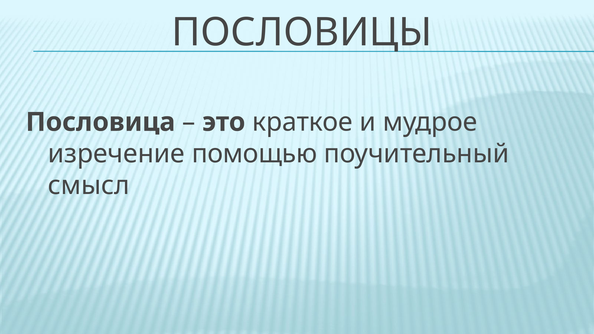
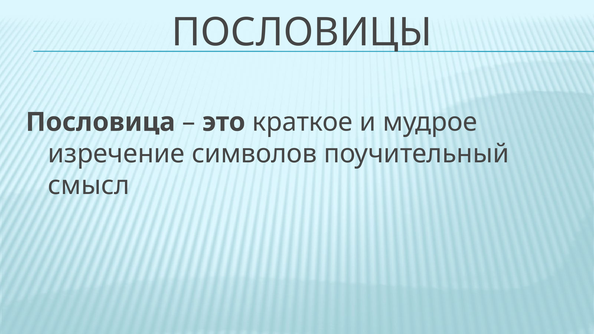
помощью: помощью -> символов
